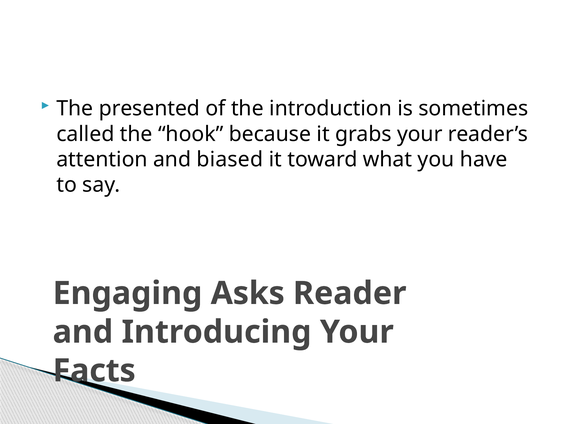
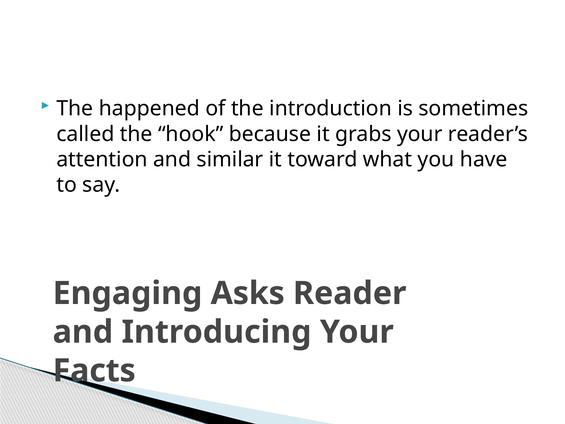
presented: presented -> happened
biased: biased -> similar
